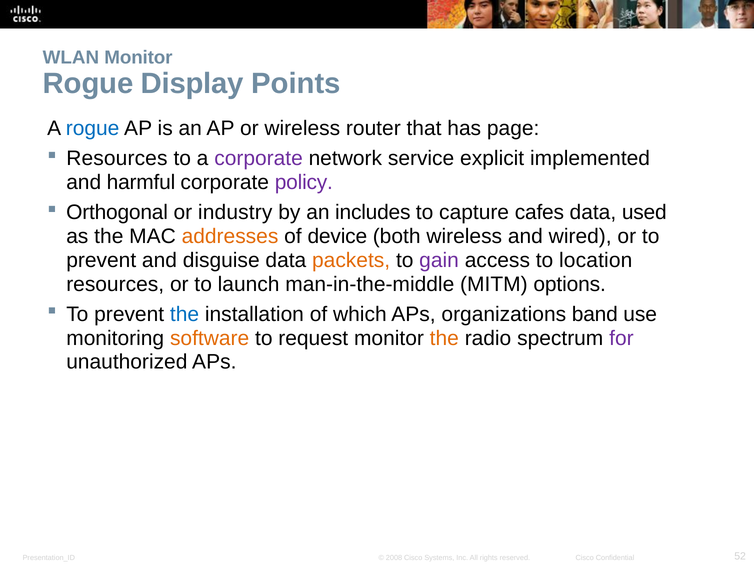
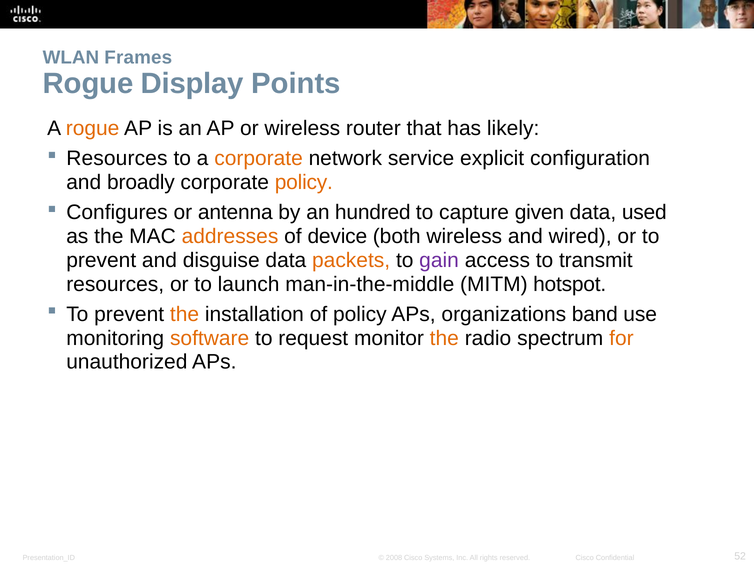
WLAN Monitor: Monitor -> Frames
rogue at (93, 128) colour: blue -> orange
page: page -> likely
corporate at (259, 159) colour: purple -> orange
implemented: implemented -> configuration
harmful: harmful -> broadly
policy at (304, 183) colour: purple -> orange
Orthogonal: Orthogonal -> Configures
industry: industry -> antenna
includes: includes -> hundred
cafes: cafes -> given
location: location -> transmit
options: options -> hotspot
the at (185, 315) colour: blue -> orange
of which: which -> policy
for colour: purple -> orange
